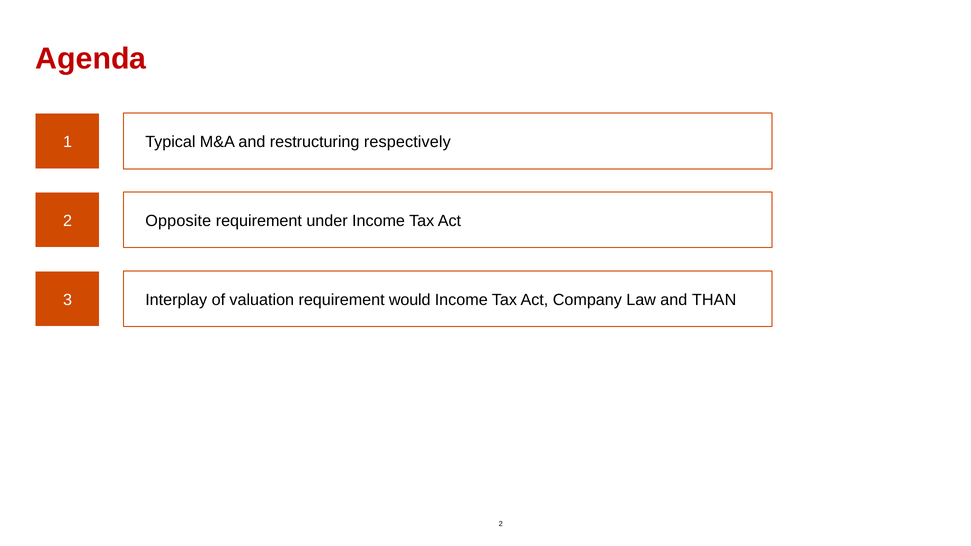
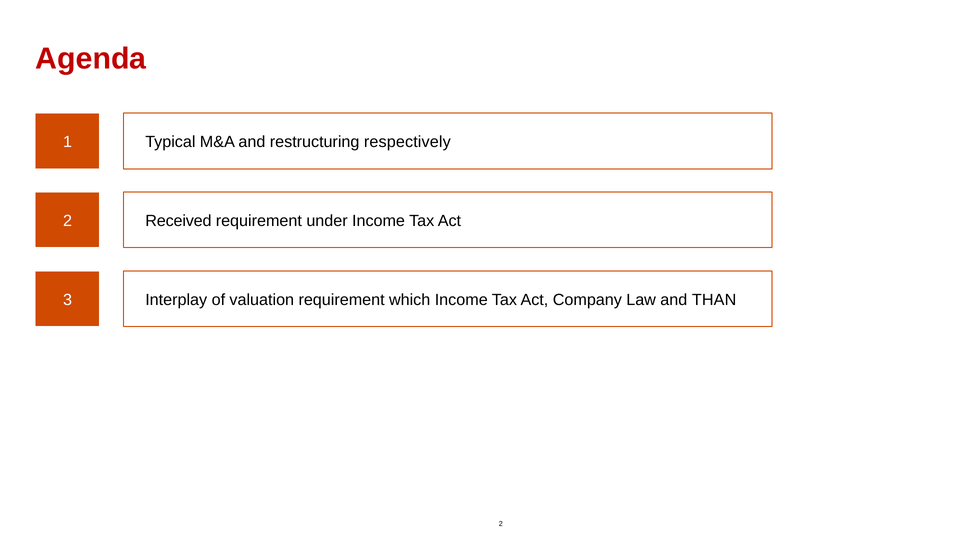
Opposite: Opposite -> Received
would: would -> which
